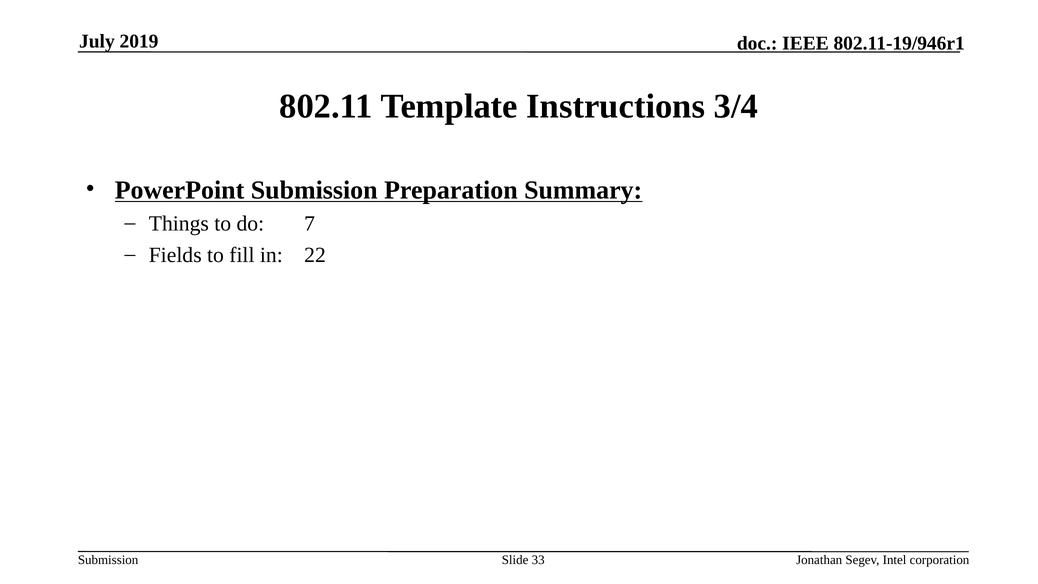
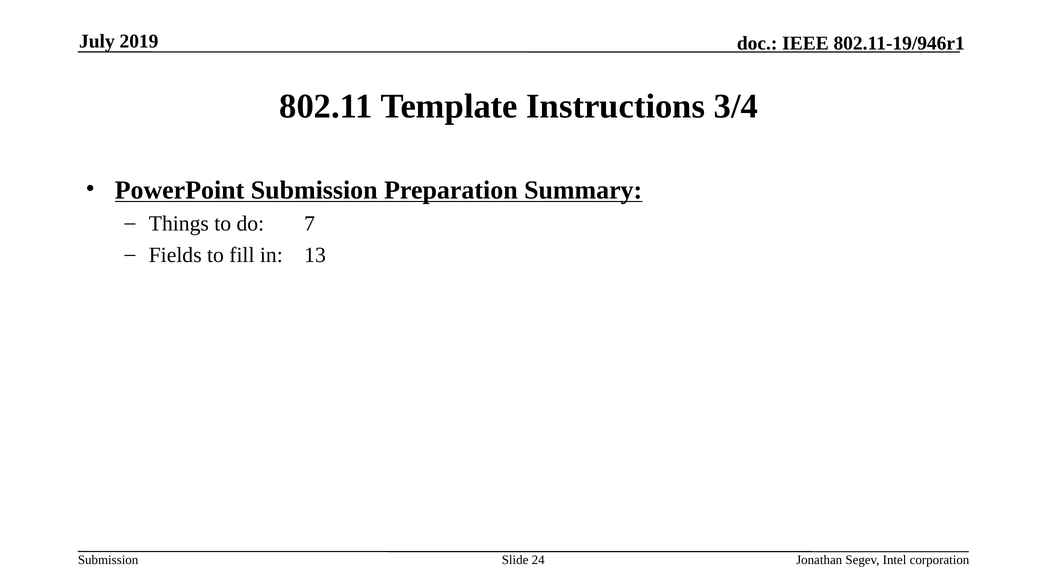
22: 22 -> 13
33: 33 -> 24
